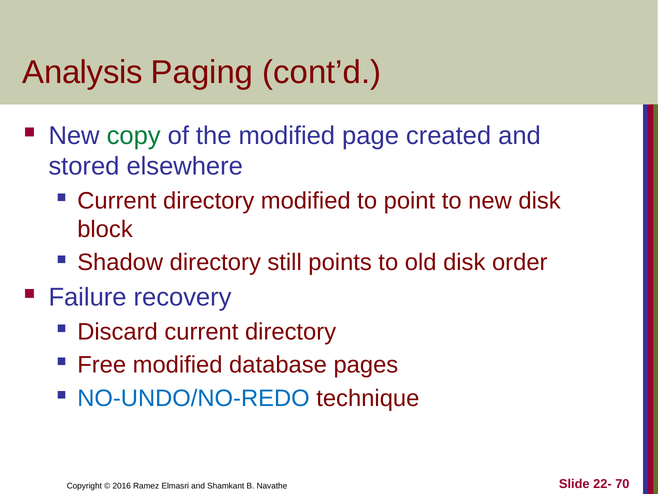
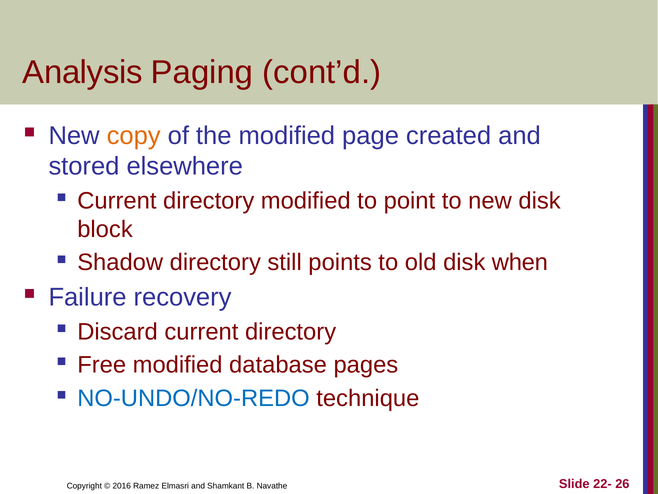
copy colour: green -> orange
order: order -> when
70: 70 -> 26
